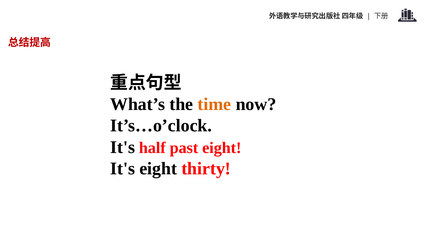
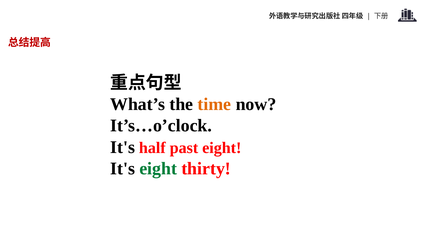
eight at (158, 168) colour: black -> green
